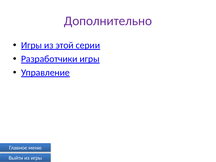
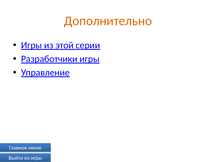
Дополнительно colour: purple -> orange
